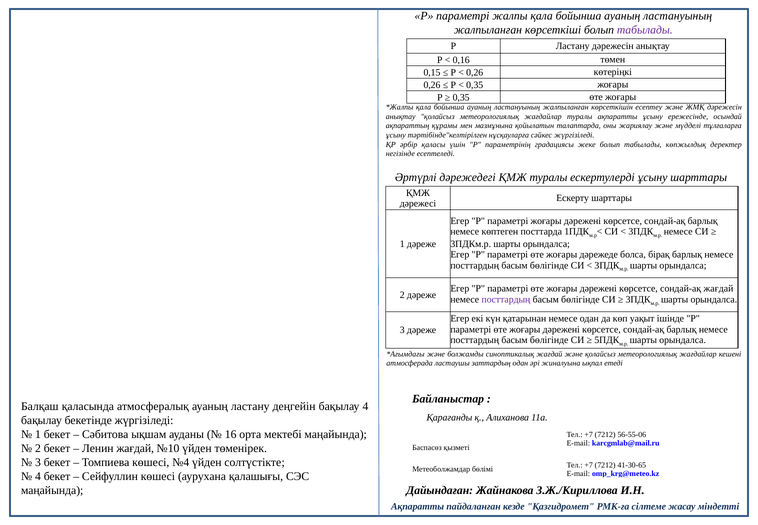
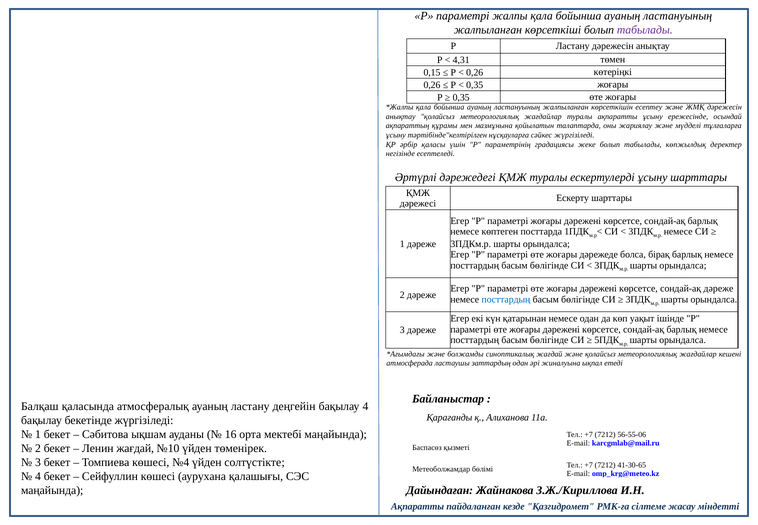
0,16: 0,16 -> 4,31
сондай-ақ жағдай: жағдай -> дәреже
посттардың at (506, 299) colour: purple -> blue
